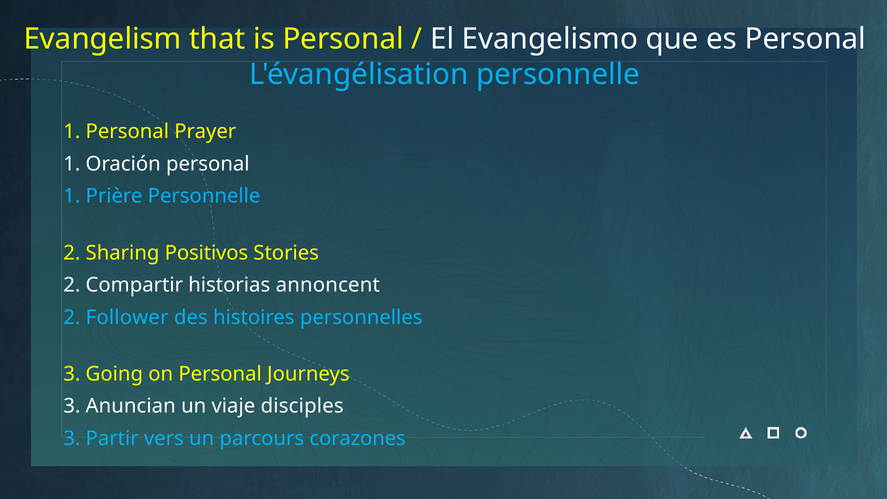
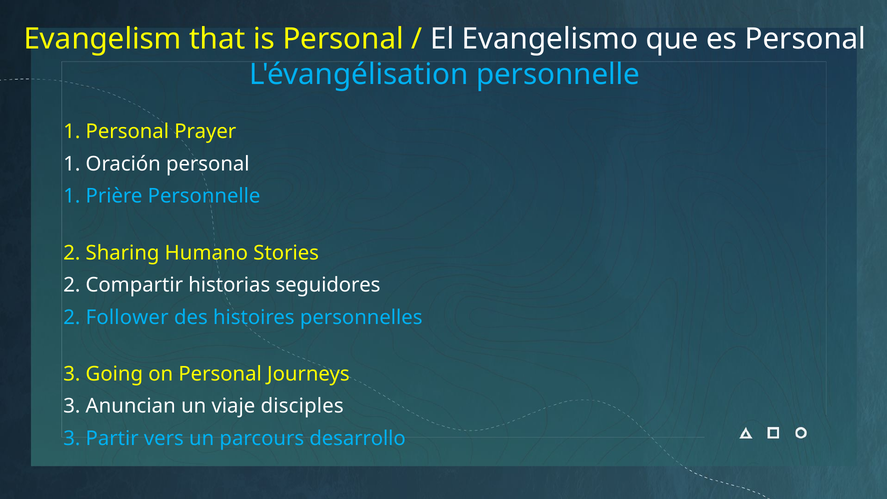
Positivos: Positivos -> Humano
annoncent: annoncent -> seguidores
corazones: corazones -> desarrollo
